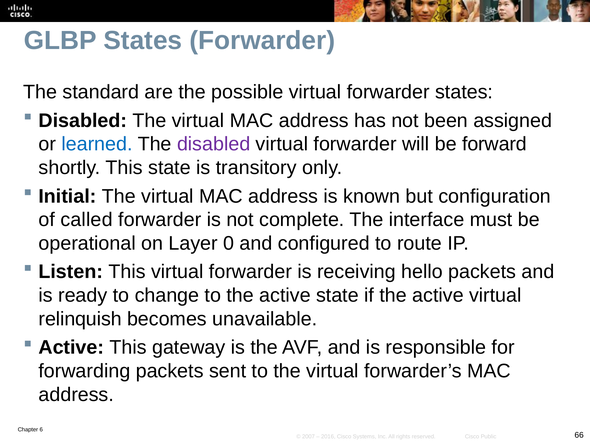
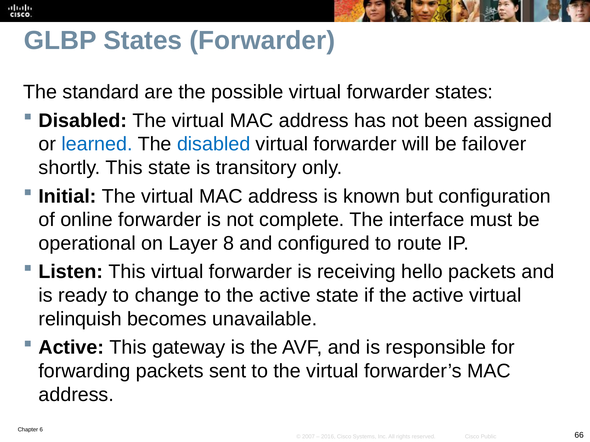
disabled at (214, 144) colour: purple -> blue
forward: forward -> failover
called: called -> online
0: 0 -> 8
